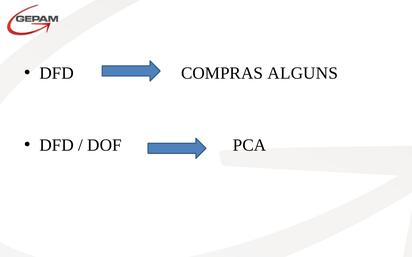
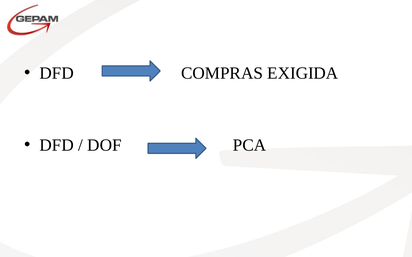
ALGUNS: ALGUNS -> EXIGIDA
